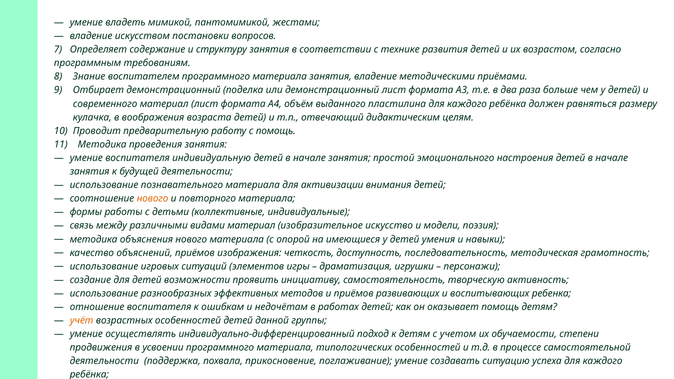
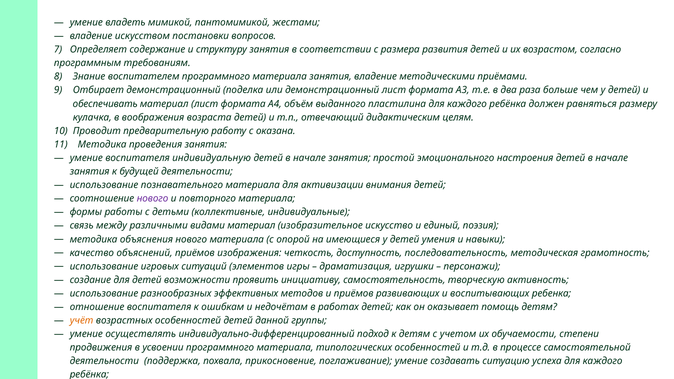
технике: технике -> размера
современного: современного -> обеспечивать
с помощь: помощь -> оказана
нового at (153, 199) colour: orange -> purple
модели: модели -> единый
